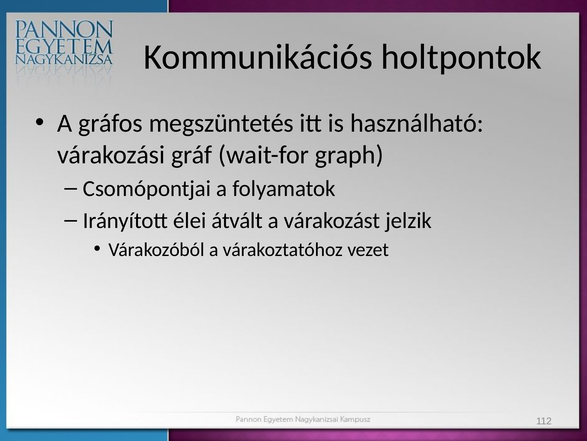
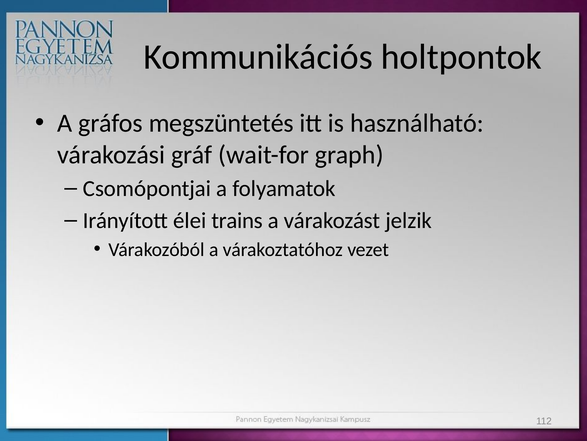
átvált: átvált -> trains
